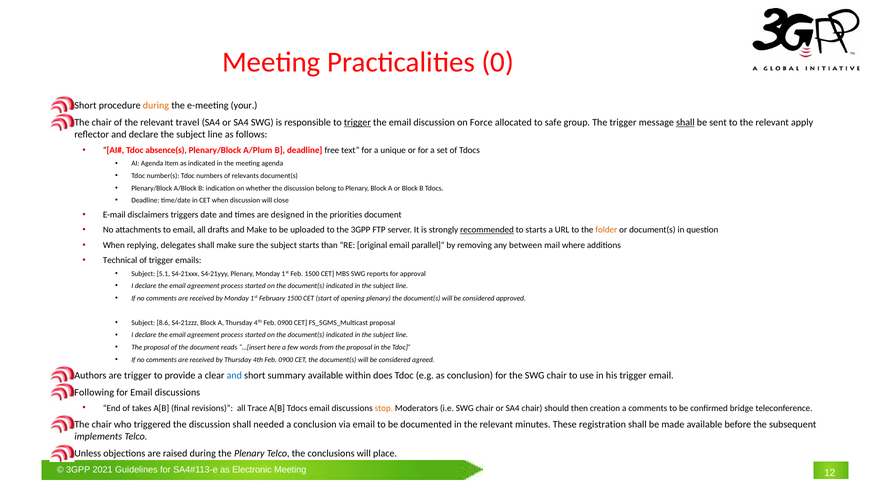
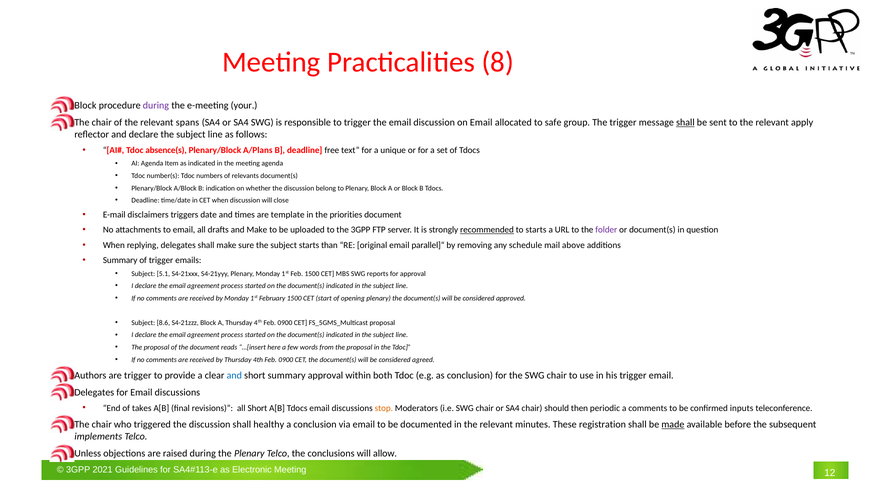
0: 0 -> 8
Short at (85, 106): Short -> Block
during at (156, 106) colour: orange -> purple
travel: travel -> spans
trigger at (357, 123) underline: present -> none
on Force: Force -> Email
A/Plum: A/Plum -> A/Plans
designed: designed -> template
folder colour: orange -> purple
between: between -> schedule
where: where -> above
Technical at (120, 260): Technical -> Summary
summary available: available -> approval
does: does -> both
Following at (94, 392): Following -> Delegates
all Trace: Trace -> Short
creation: creation -> periodic
bridge: bridge -> inputs
needed: needed -> healthy
made underline: none -> present
place: place -> allow
